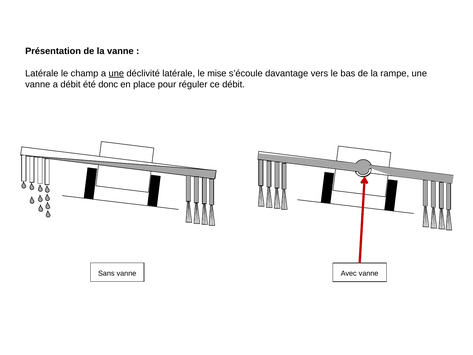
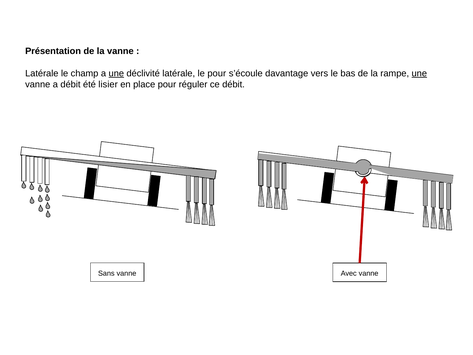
le mise: mise -> pour
une at (419, 73) underline: none -> present
donc: donc -> lisier
